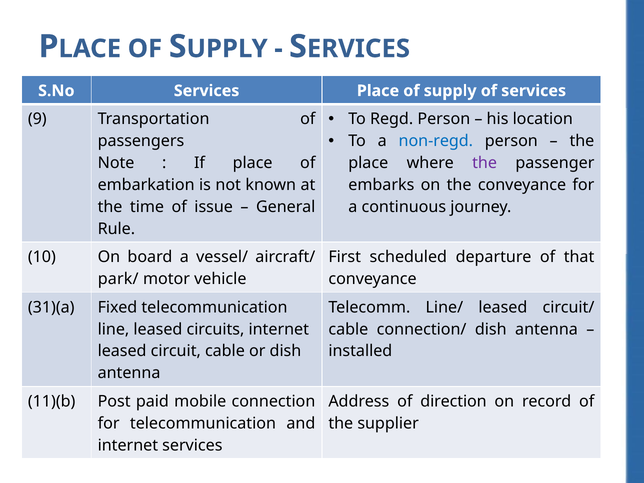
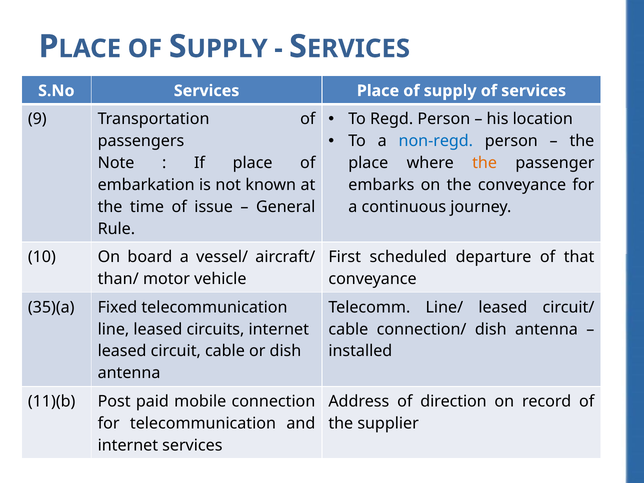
the at (485, 163) colour: purple -> orange
park/: park/ -> than/
31)(a: 31)(a -> 35)(a
